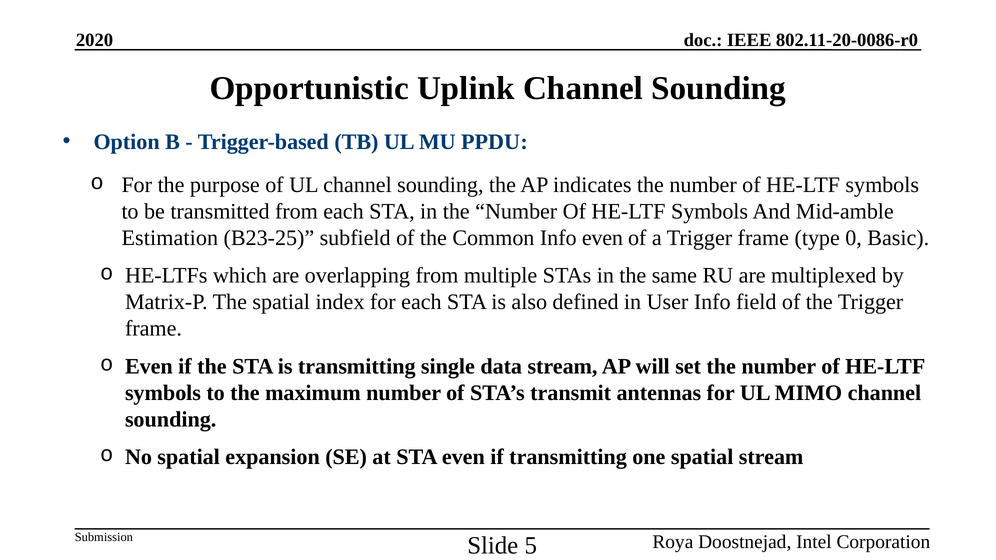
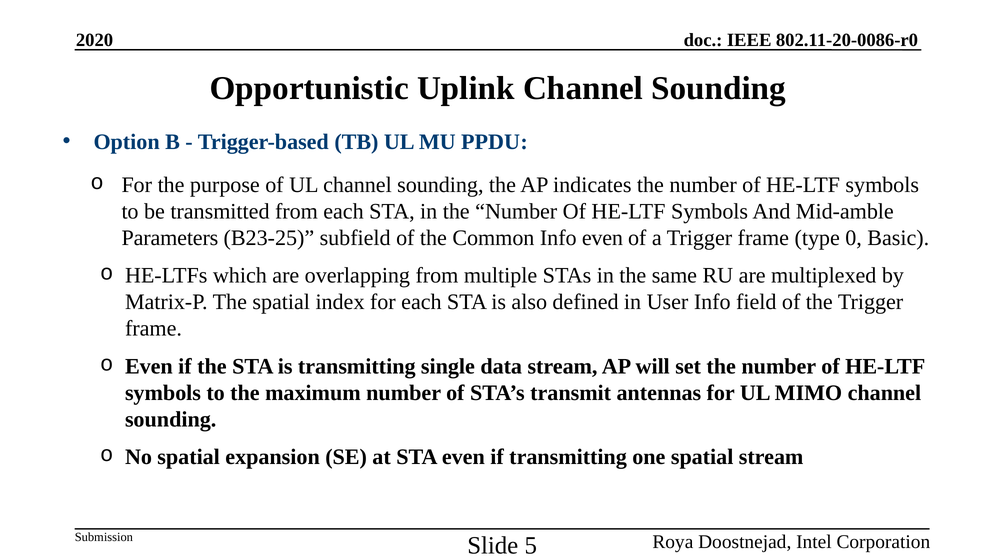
Estimation: Estimation -> Parameters
